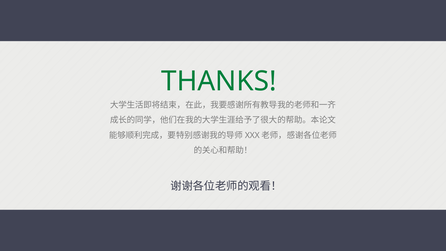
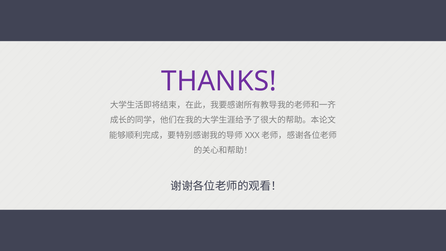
THANKS colour: green -> purple
